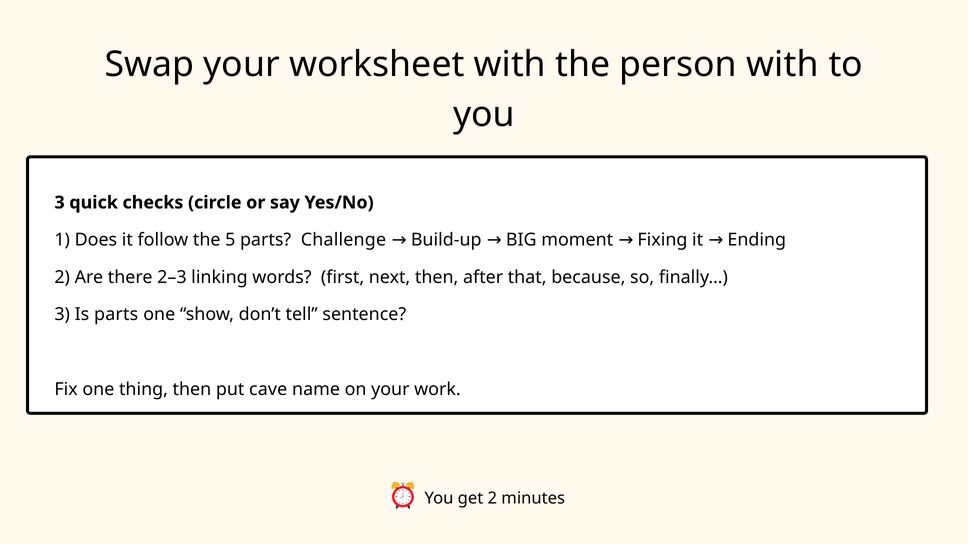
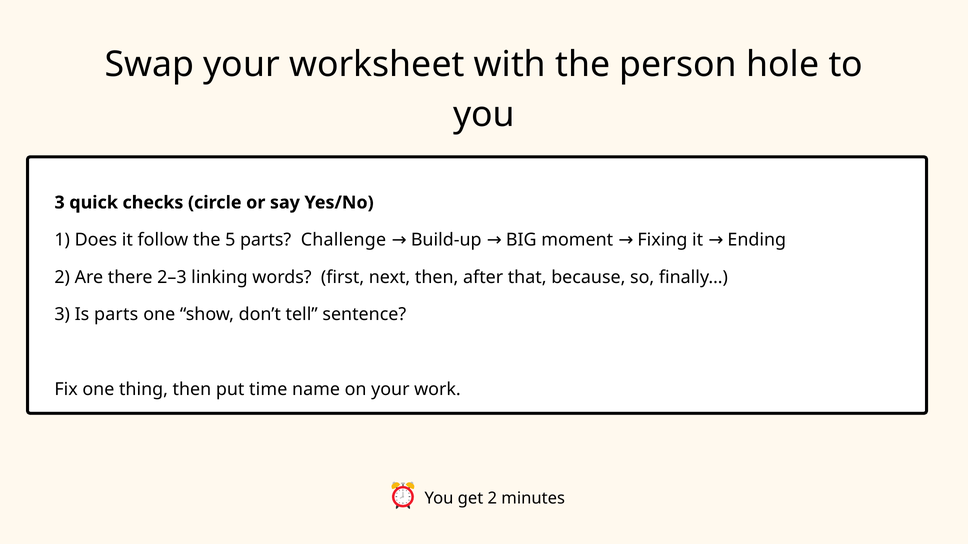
person with: with -> hole
cave: cave -> time
